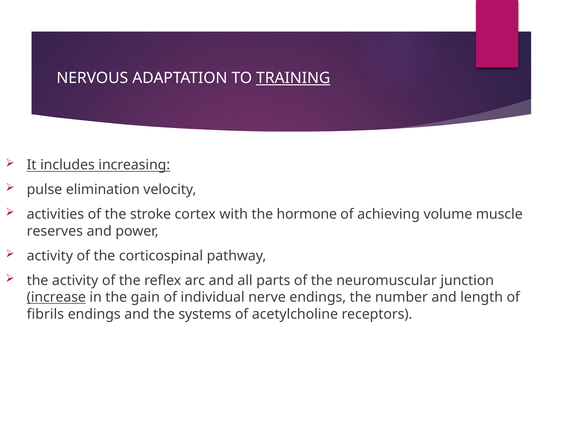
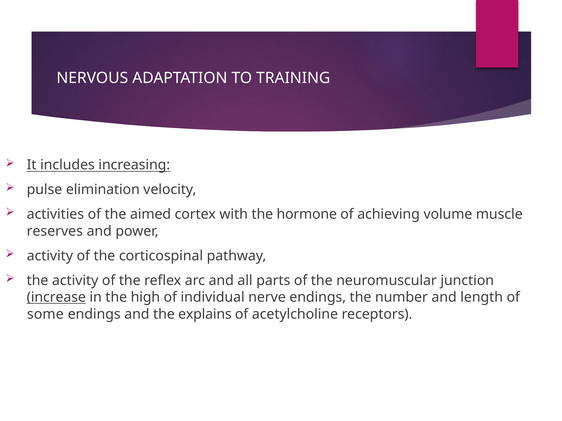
TRAINING underline: present -> none
stroke: stroke -> aimed
gain: gain -> high
fibrils: fibrils -> some
systems: systems -> explains
